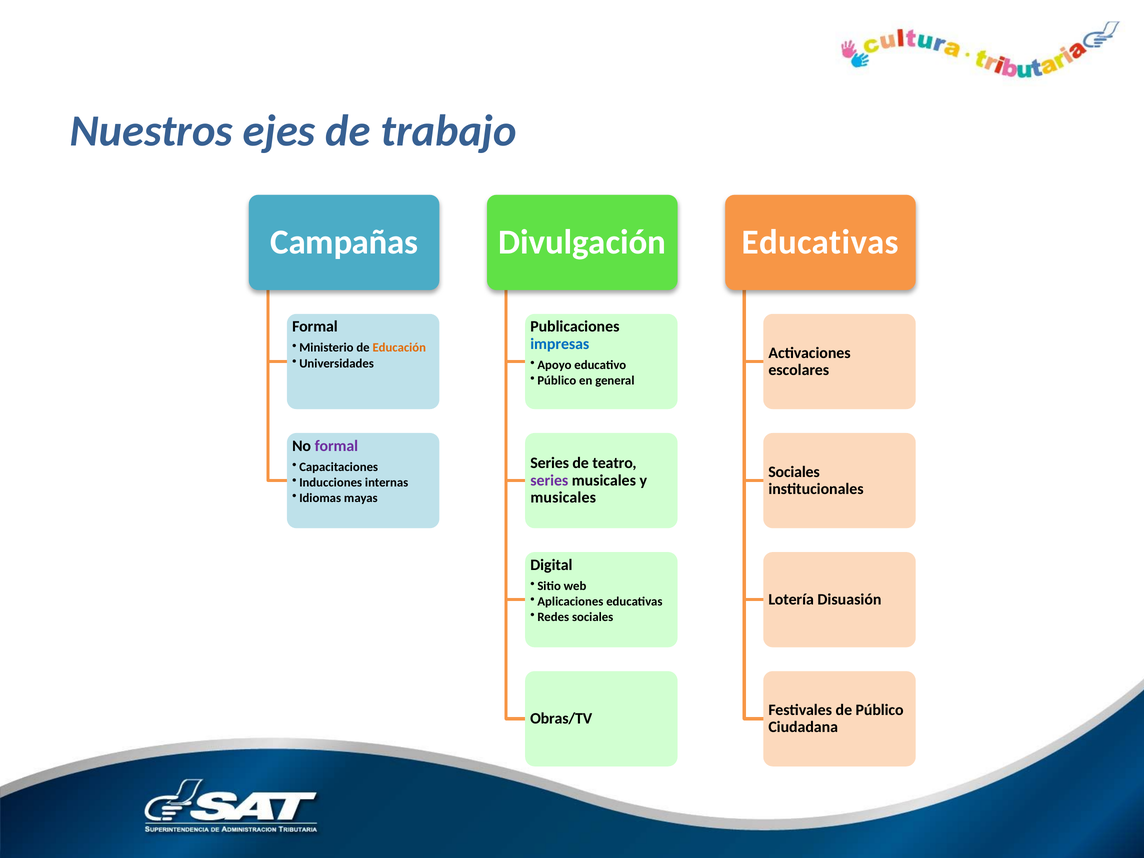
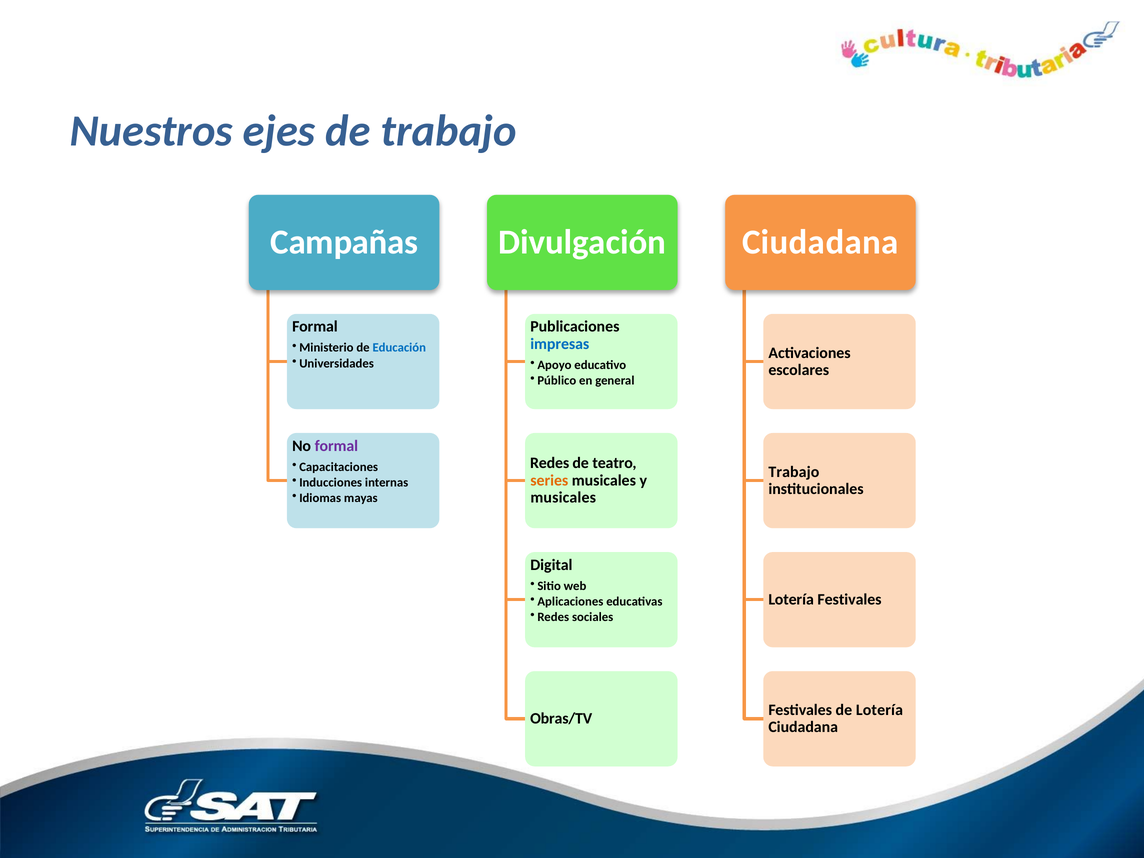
Educativas at (820, 242): Educativas -> Ciudadana
Educación colour: orange -> blue
Series at (550, 463): Series -> Redes
Sociales at (794, 472): Sociales -> Trabajo
series at (549, 480) colour: purple -> orange
Lotería Disuasión: Disuasión -> Festivales
de Público: Público -> Lotería
